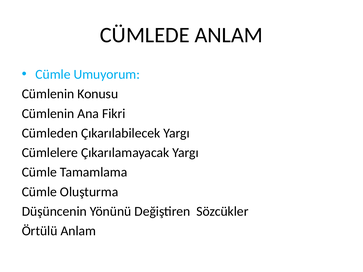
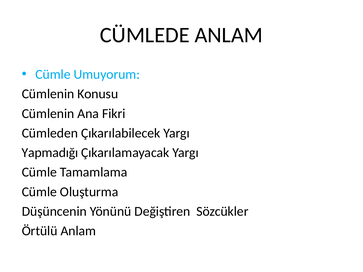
Cümlelere: Cümlelere -> Yapmadığı
